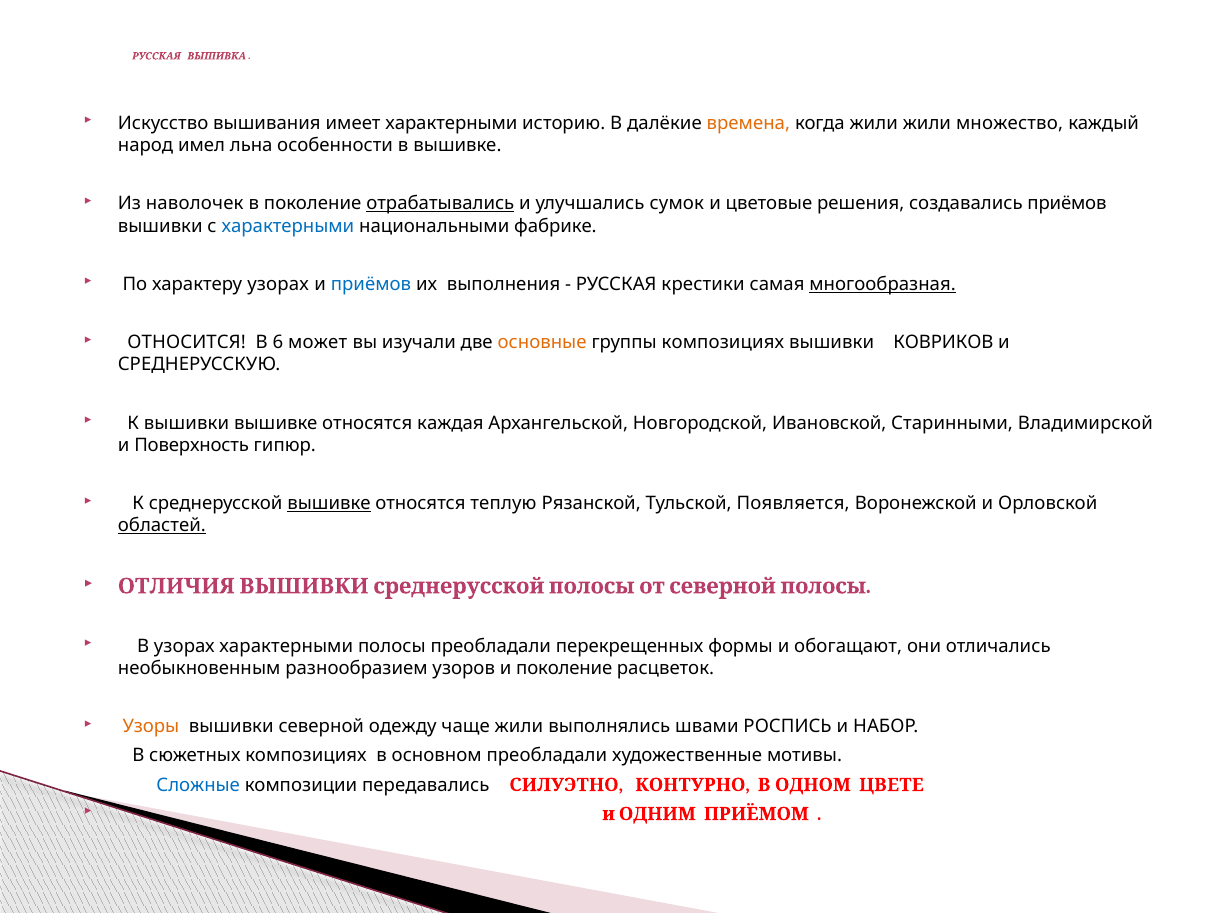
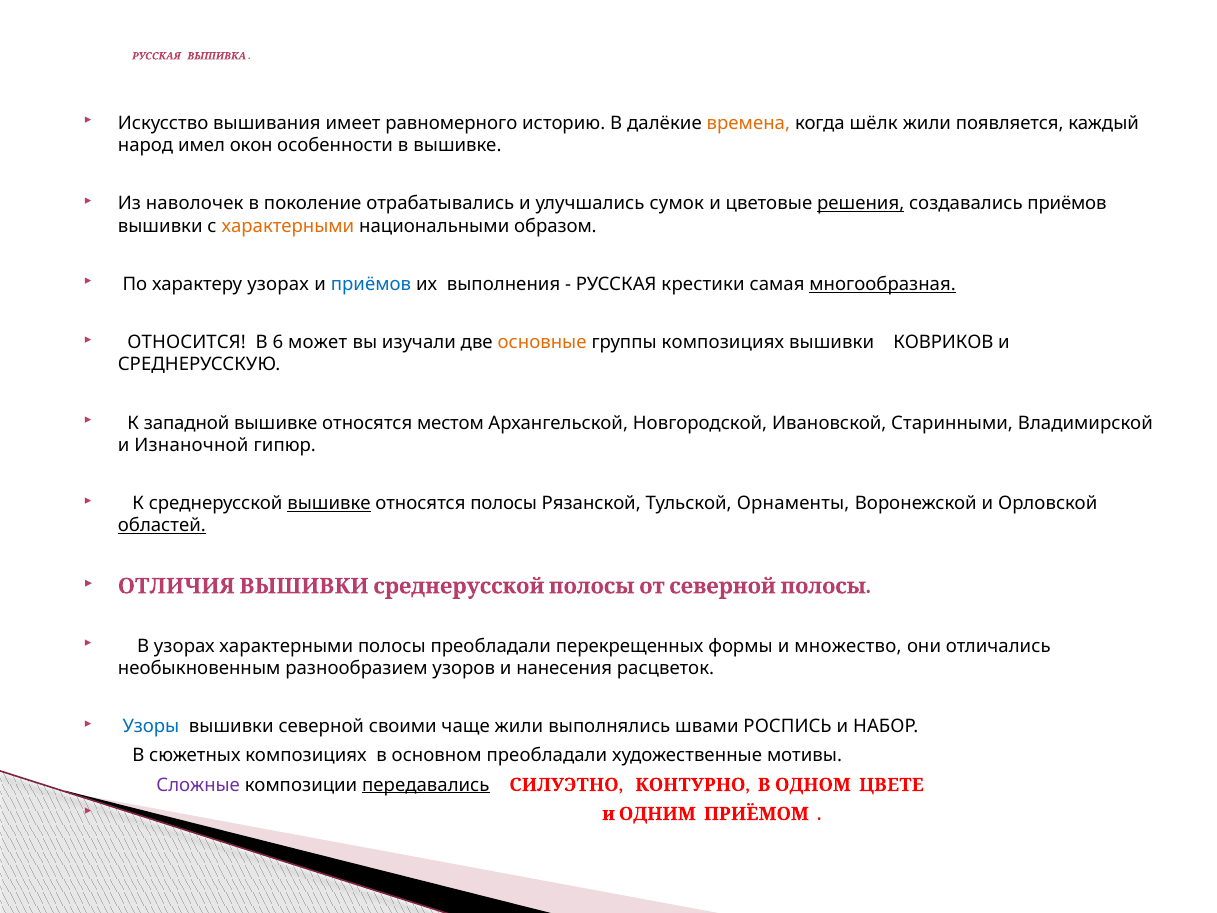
имеет характерными: характерными -> равномерного
когда жили: жили -> шёлк
множество: множество -> появляется
льна: льна -> окон
отрабатывались underline: present -> none
решения underline: none -> present
характерными at (288, 226) colour: blue -> orange
фабрике: фабрике -> образом
К вышивки: вышивки -> западной
каждая: каждая -> местом
Поверхность: Поверхность -> Изнаночной
относятся теплую: теплую -> полосы
Появляется: Появляется -> Орнаменты
обогащают: обогащают -> множество
и поколение: поколение -> нанесения
Узоры colour: orange -> blue
одежду: одежду -> своими
Сложные colour: blue -> purple
передавались underline: none -> present
